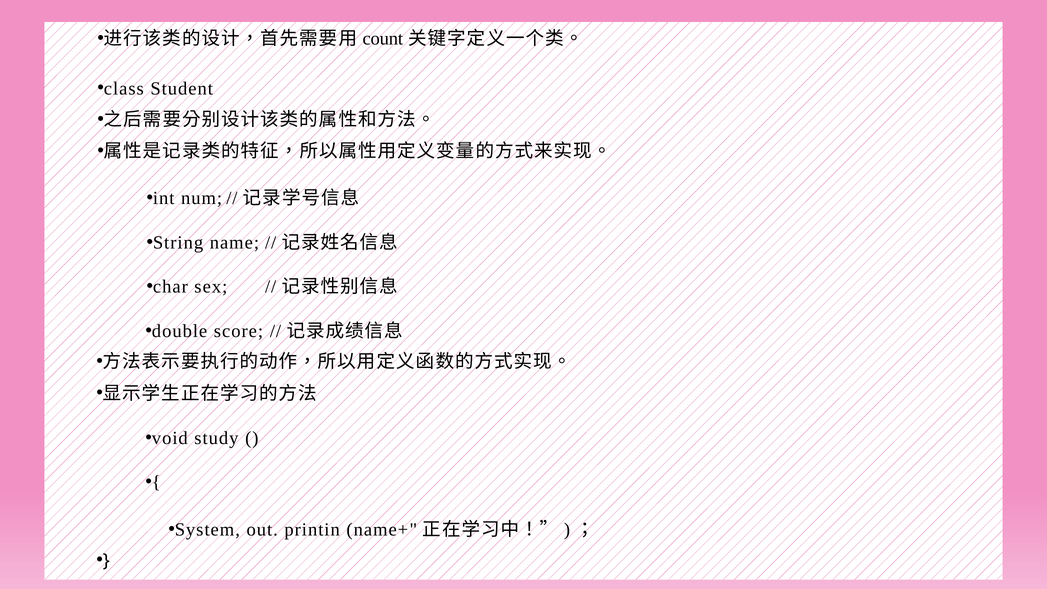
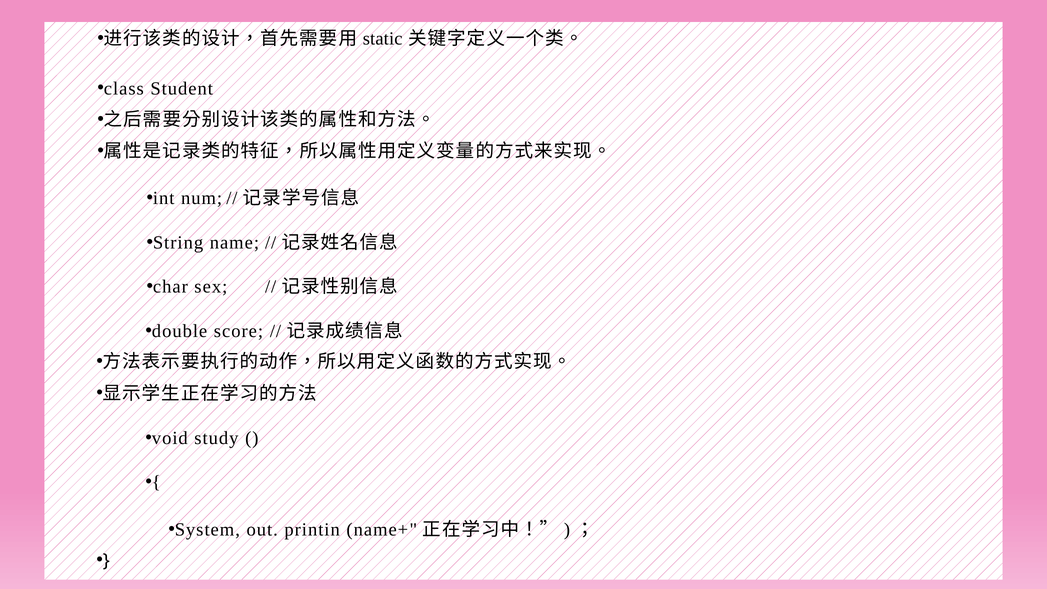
count: count -> static
